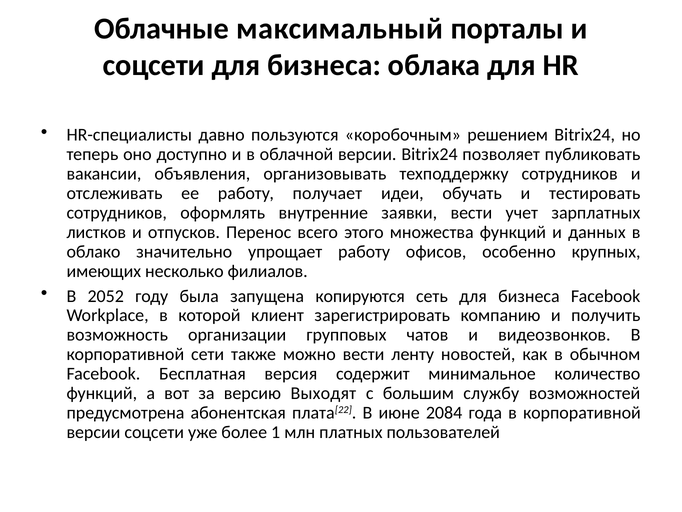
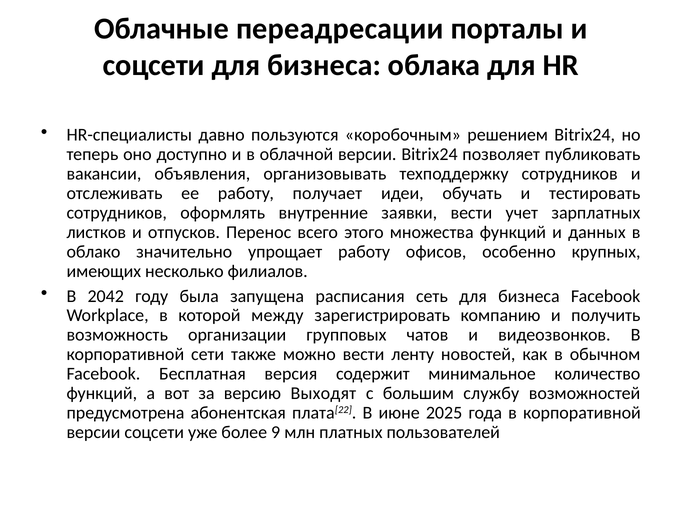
максимальный: максимальный -> переадресации
2052: 2052 -> 2042
копируются: копируются -> расписания
клиент: клиент -> между
2084: 2084 -> 2025
1: 1 -> 9
